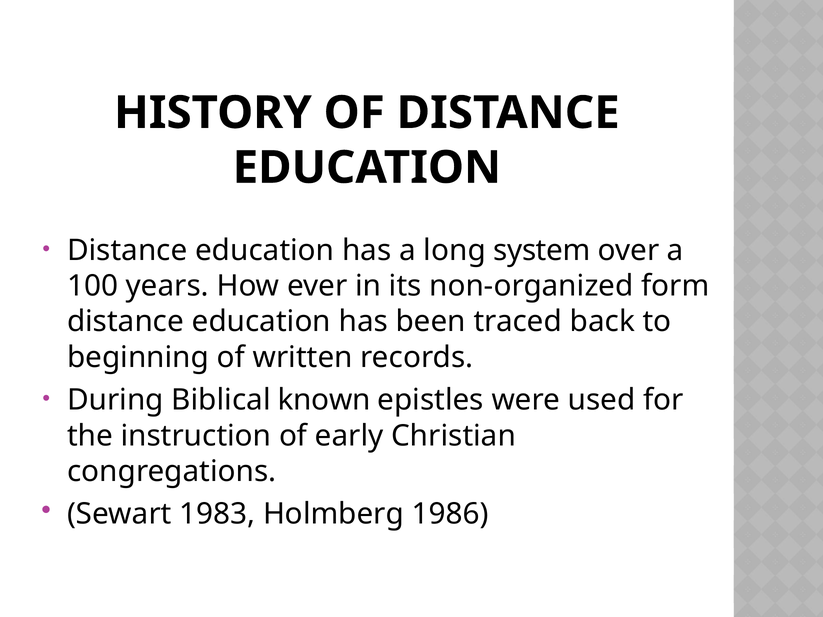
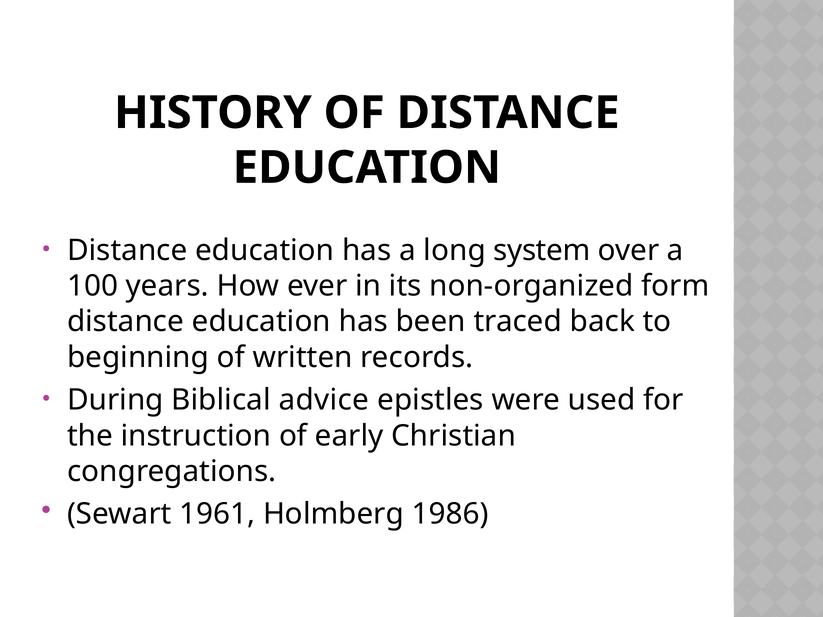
known: known -> advice
1983: 1983 -> 1961
